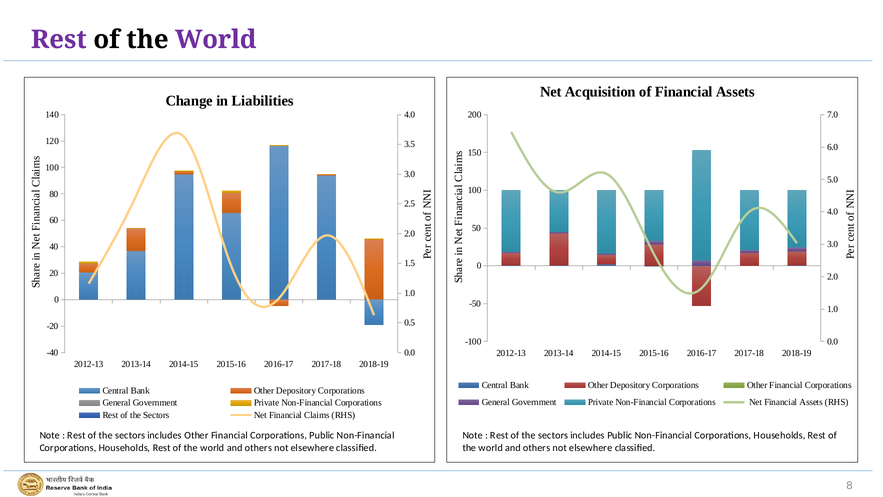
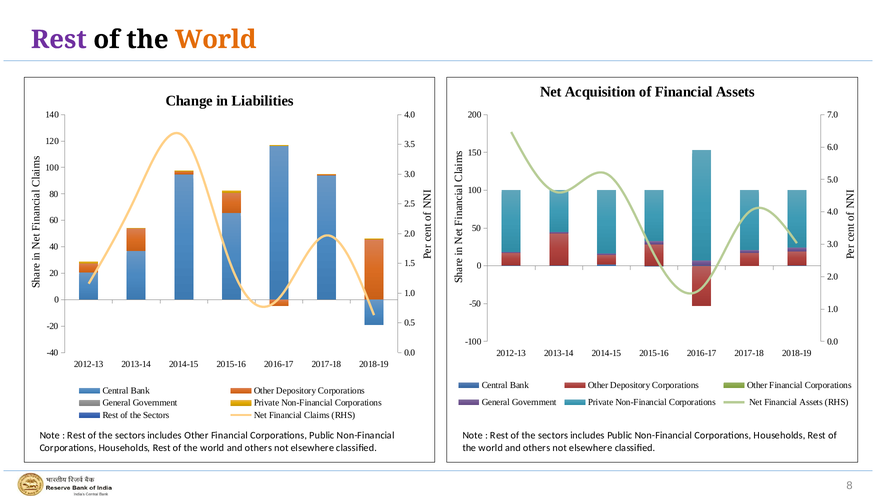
World at (216, 40) colour: purple -> orange
